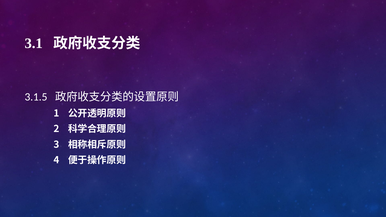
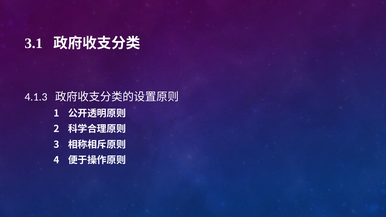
3.1.5: 3.1.5 -> 4.1.3
